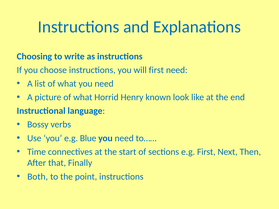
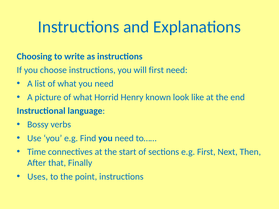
Blue: Blue -> Find
Both: Both -> Uses
